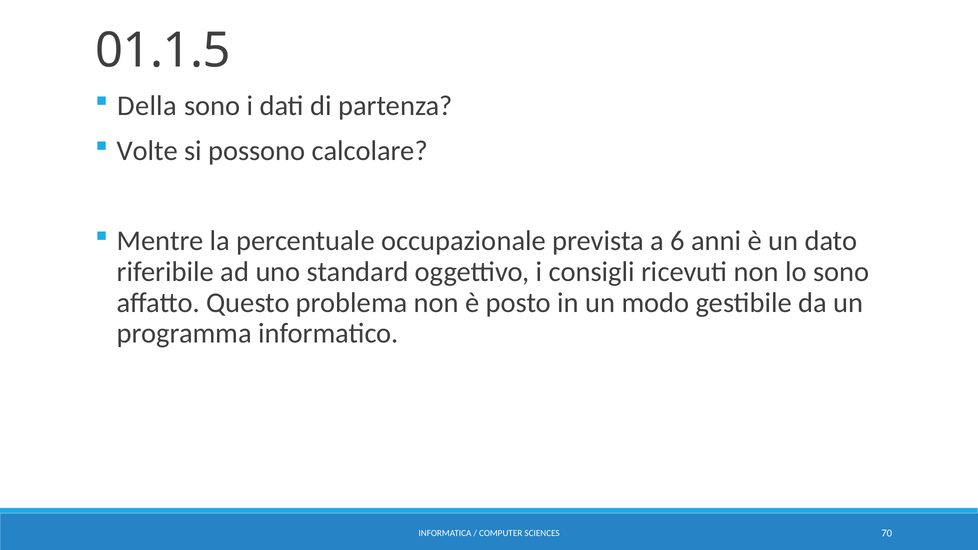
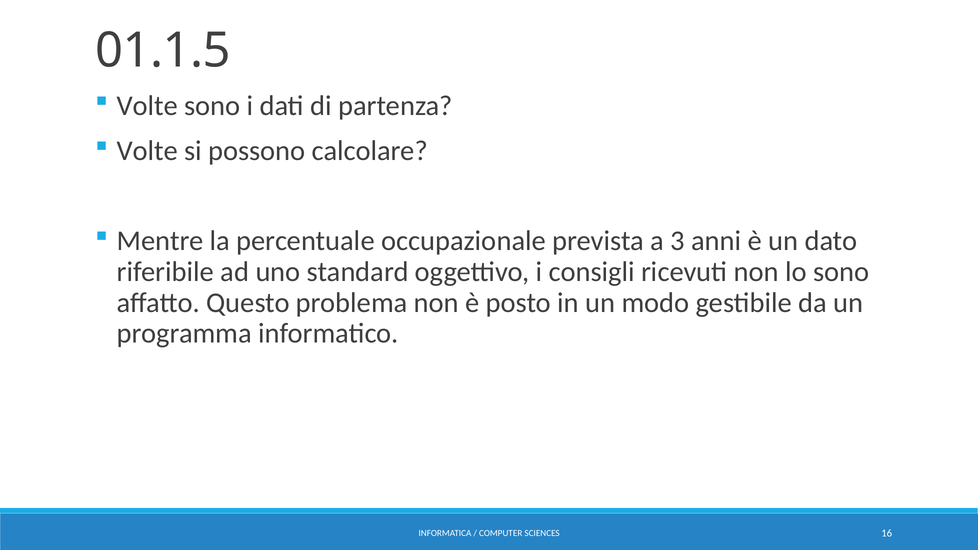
Della at (147, 106): Della -> Volte
6: 6 -> 3
70: 70 -> 16
